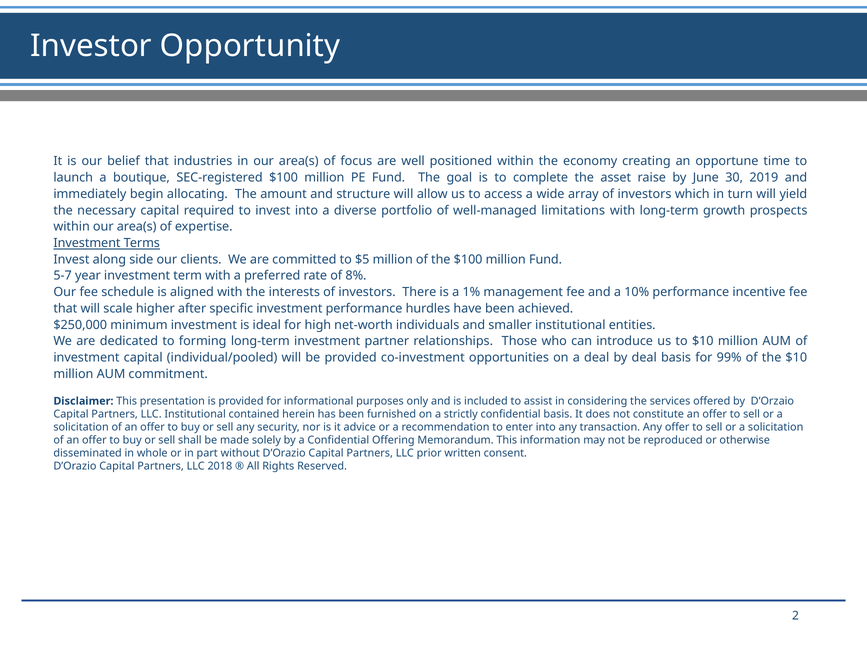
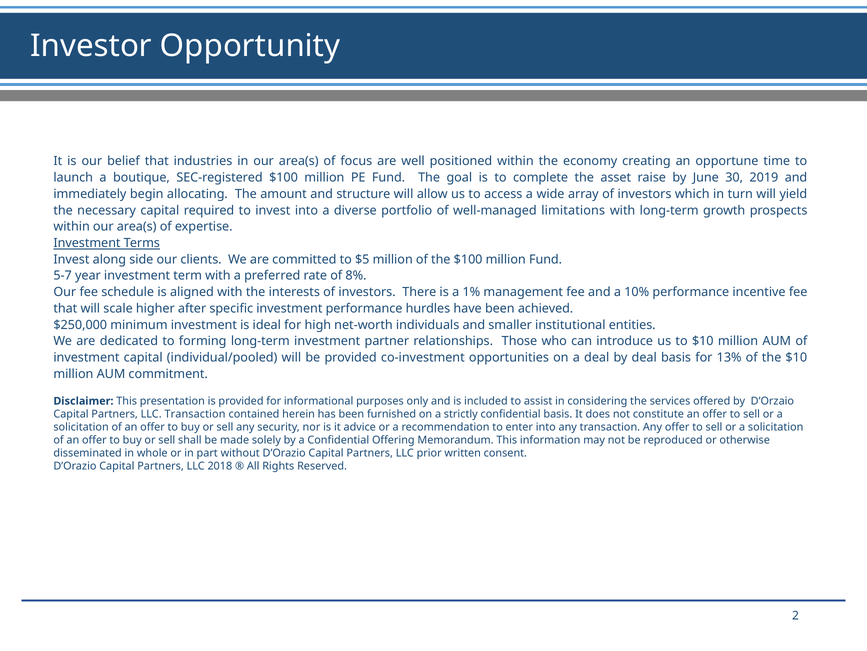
99%: 99% -> 13%
LLC Institutional: Institutional -> Transaction
